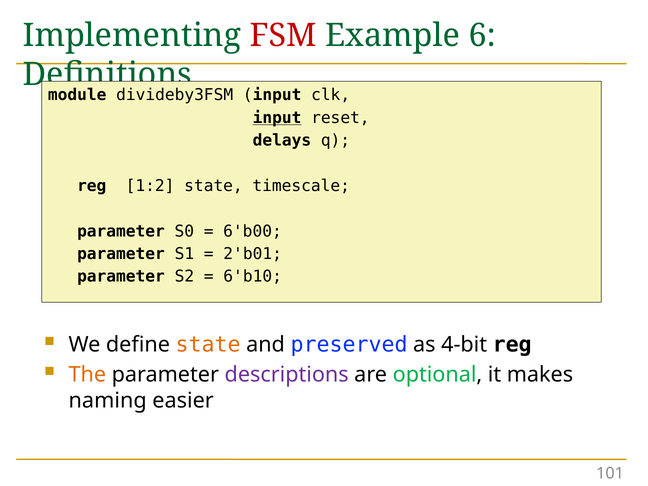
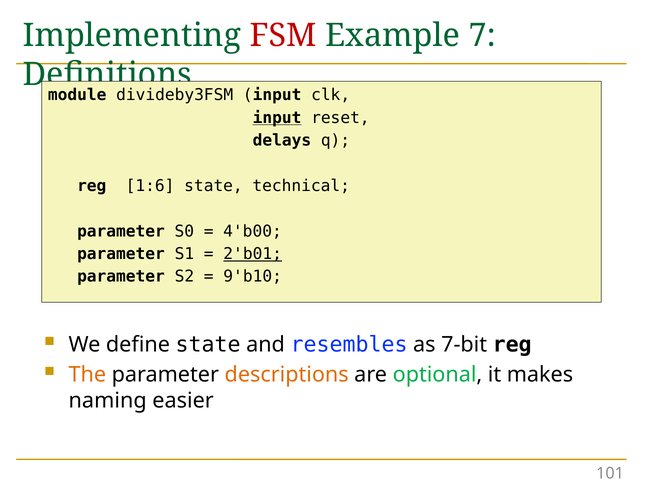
6: 6 -> 7
1:2: 1:2 -> 1:6
timescale: timescale -> technical
6'b00: 6'b00 -> 4'b00
2'b01 underline: none -> present
6'b10: 6'b10 -> 9'b10
state at (208, 344) colour: orange -> black
preserved: preserved -> resembles
4-bit: 4-bit -> 7-bit
descriptions colour: purple -> orange
